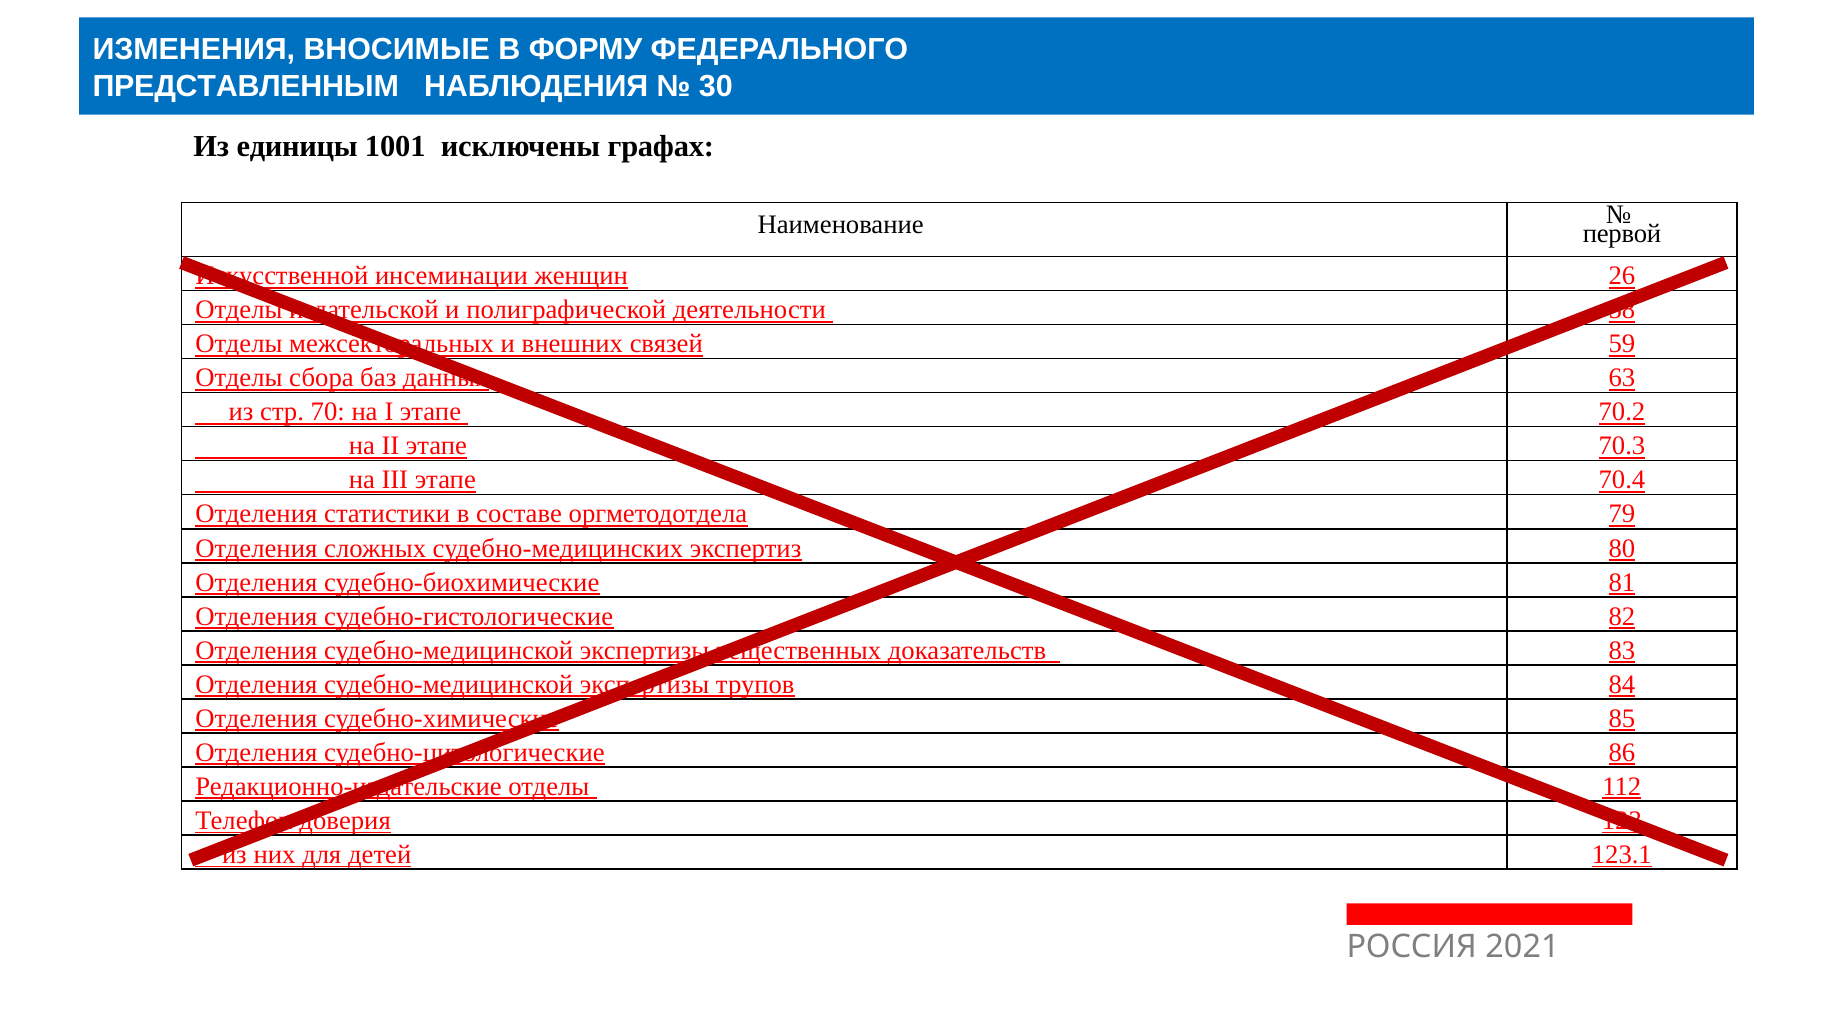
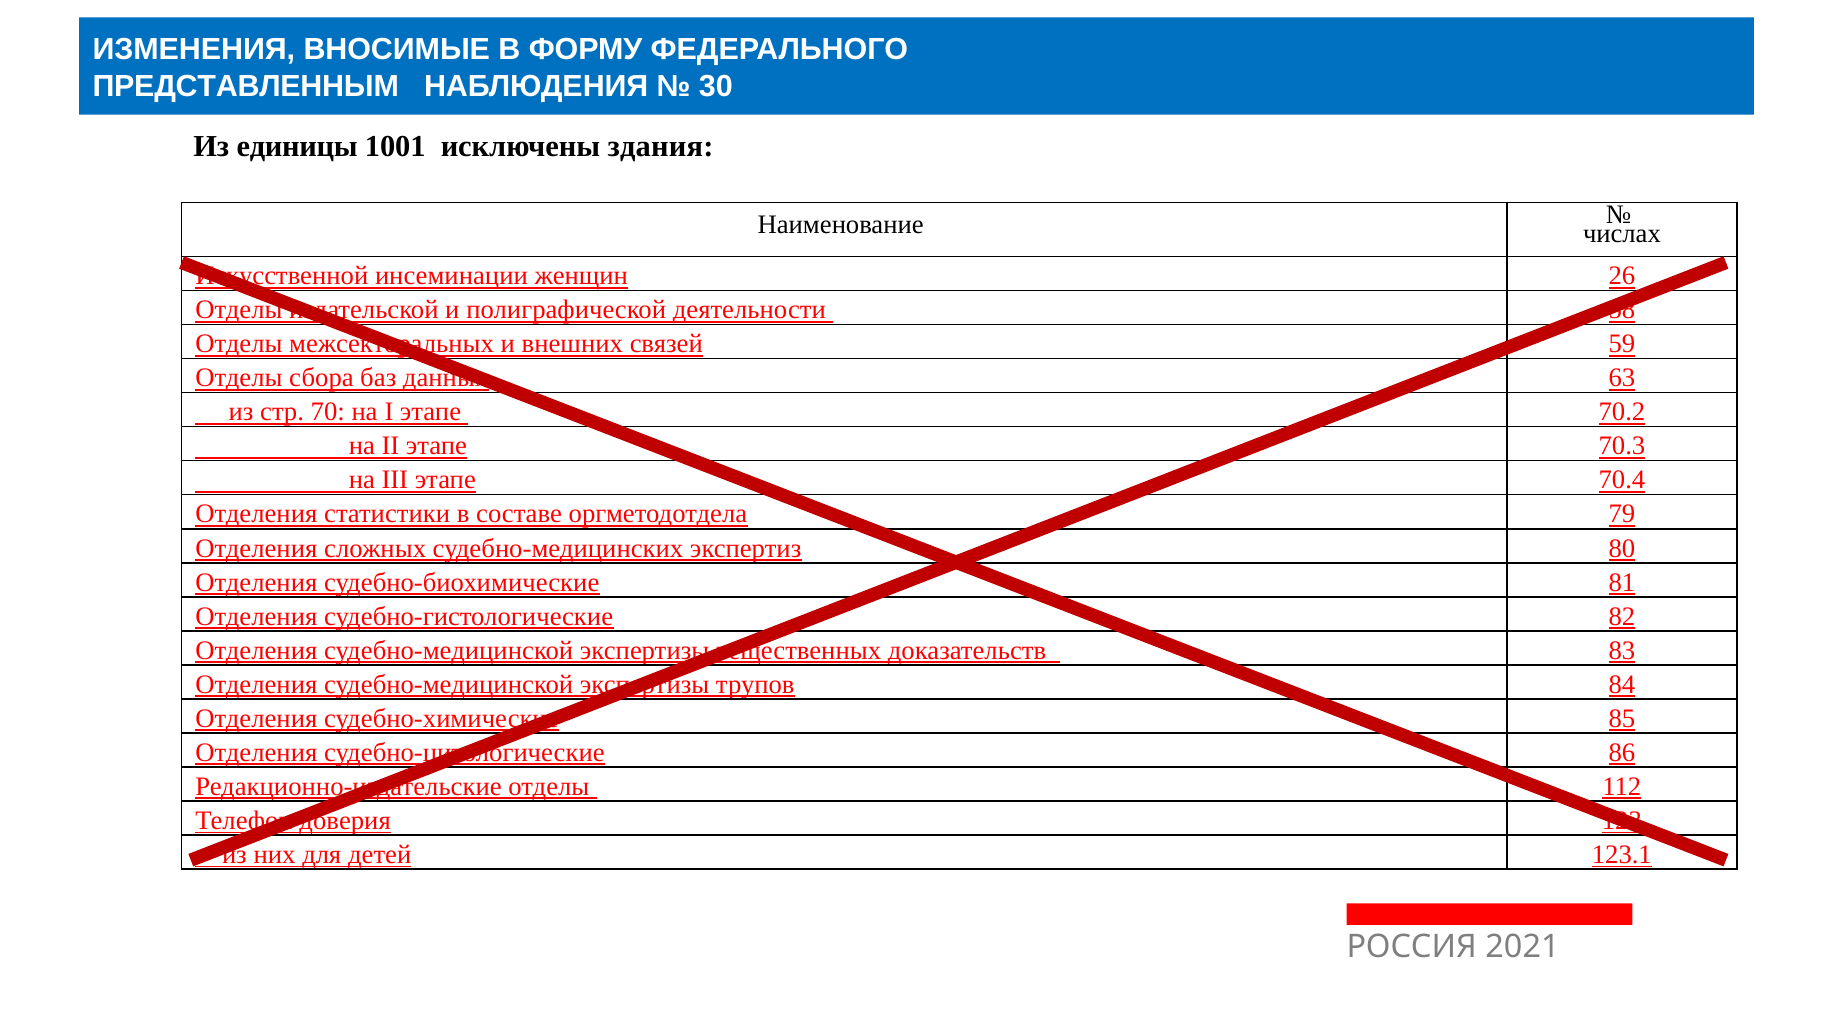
графах: графах -> здания
первой: первой -> числах
